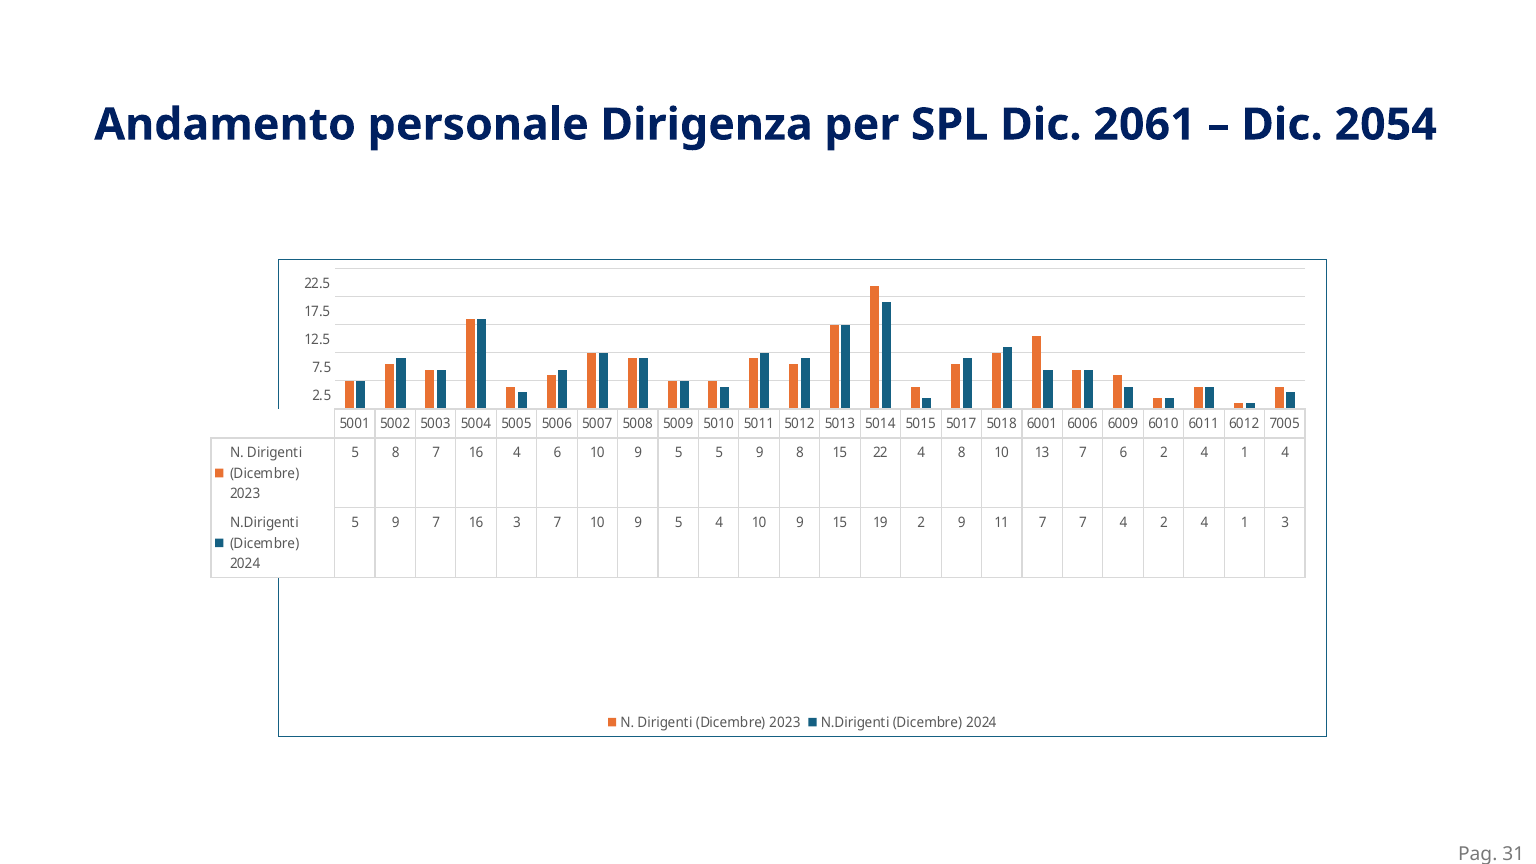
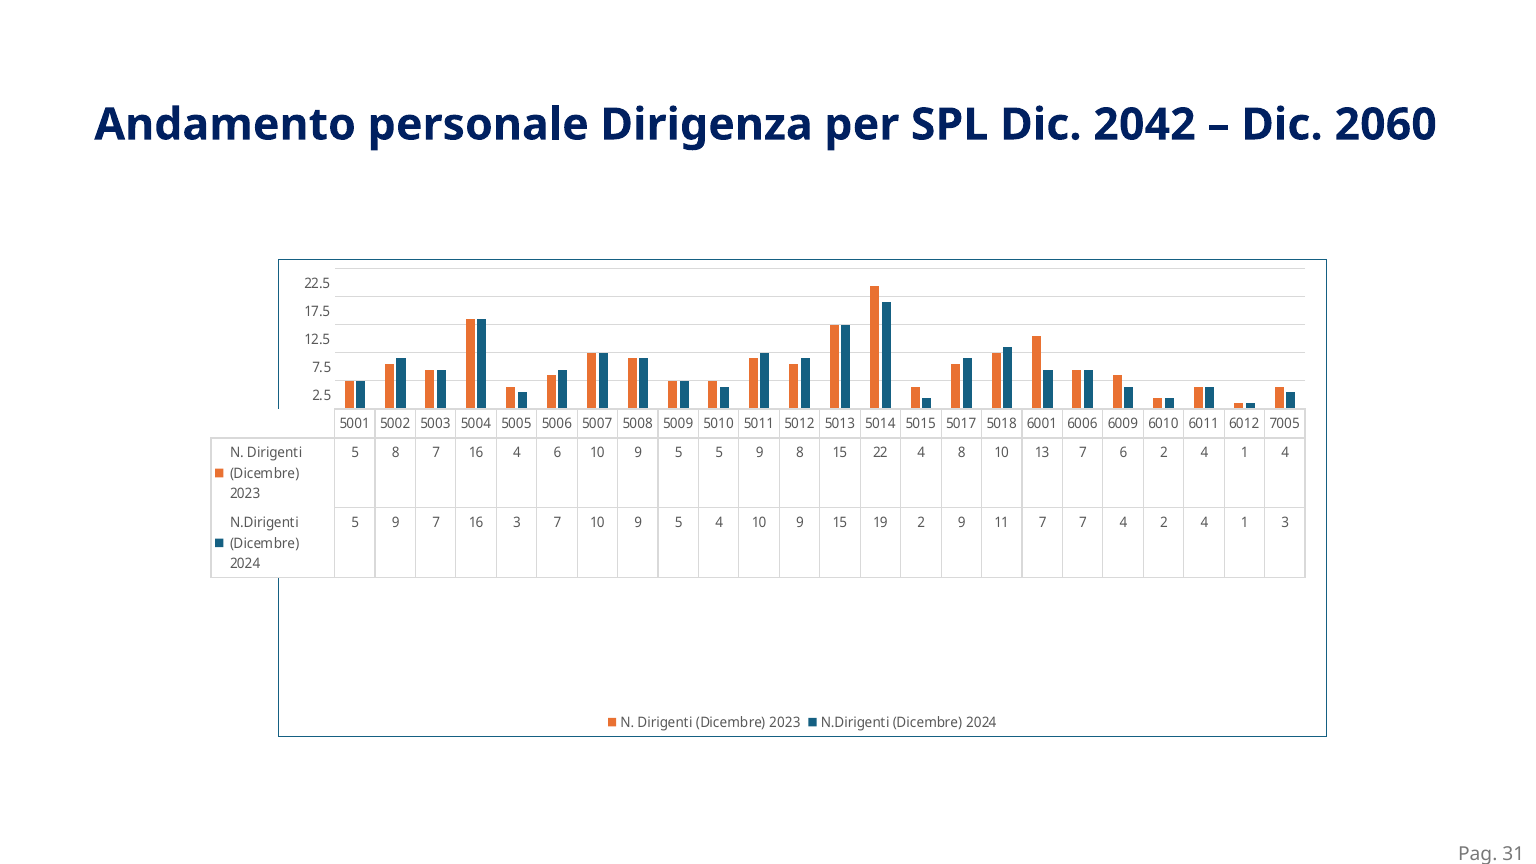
2061: 2061 -> 2042
2054: 2054 -> 2060
